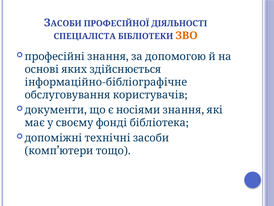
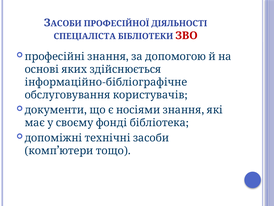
ЗВО colour: orange -> red
